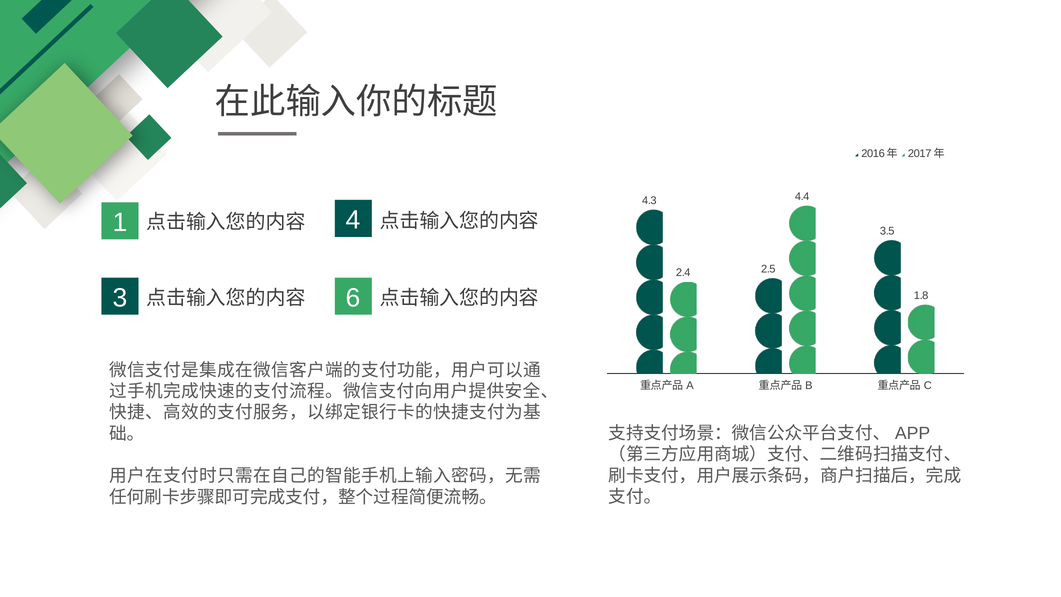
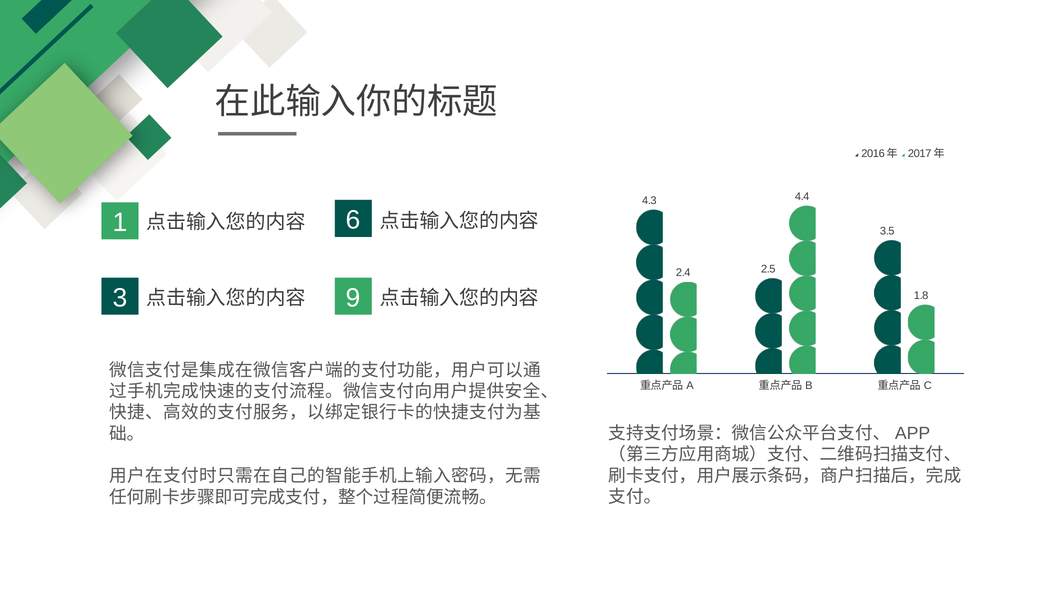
4: 4 -> 6
6: 6 -> 9
